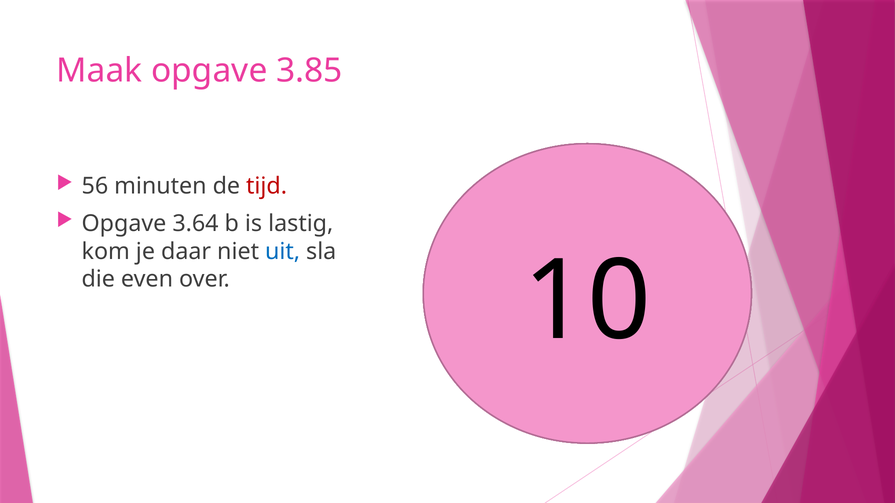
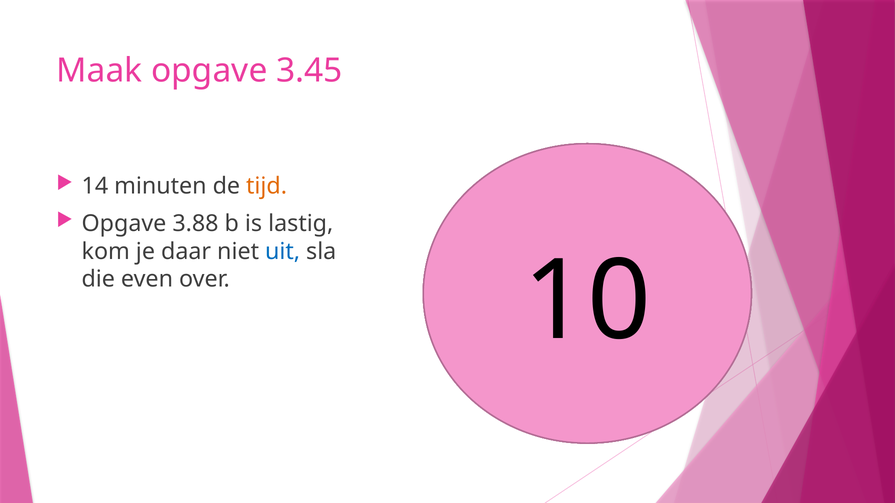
3.85: 3.85 -> 3.45
56: 56 -> 14
tijd colour: red -> orange
3.64: 3.64 -> 3.88
